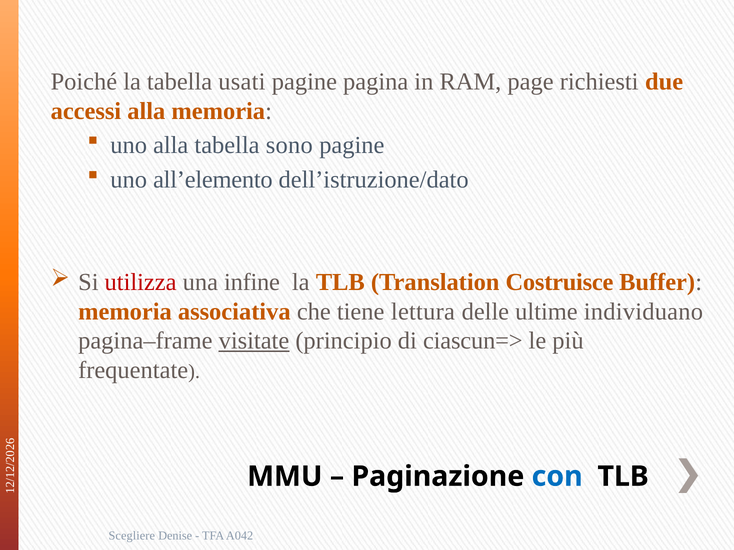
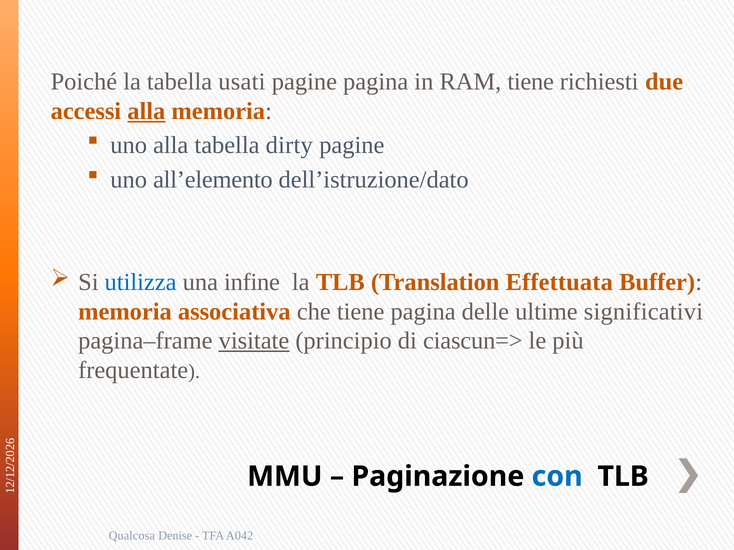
RAM page: page -> tiene
alla at (146, 111) underline: none -> present
sono: sono -> dirty
utilizza colour: red -> blue
Costruisce: Costruisce -> Effettuata
tiene lettura: lettura -> pagina
individuano: individuano -> significativi
Scegliere: Scegliere -> Qualcosa
